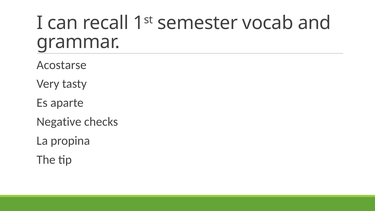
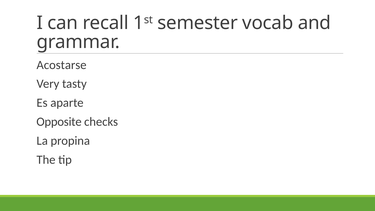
Negative: Negative -> Opposite
